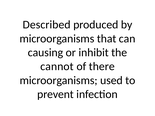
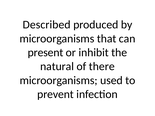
causing: causing -> present
cannot: cannot -> natural
